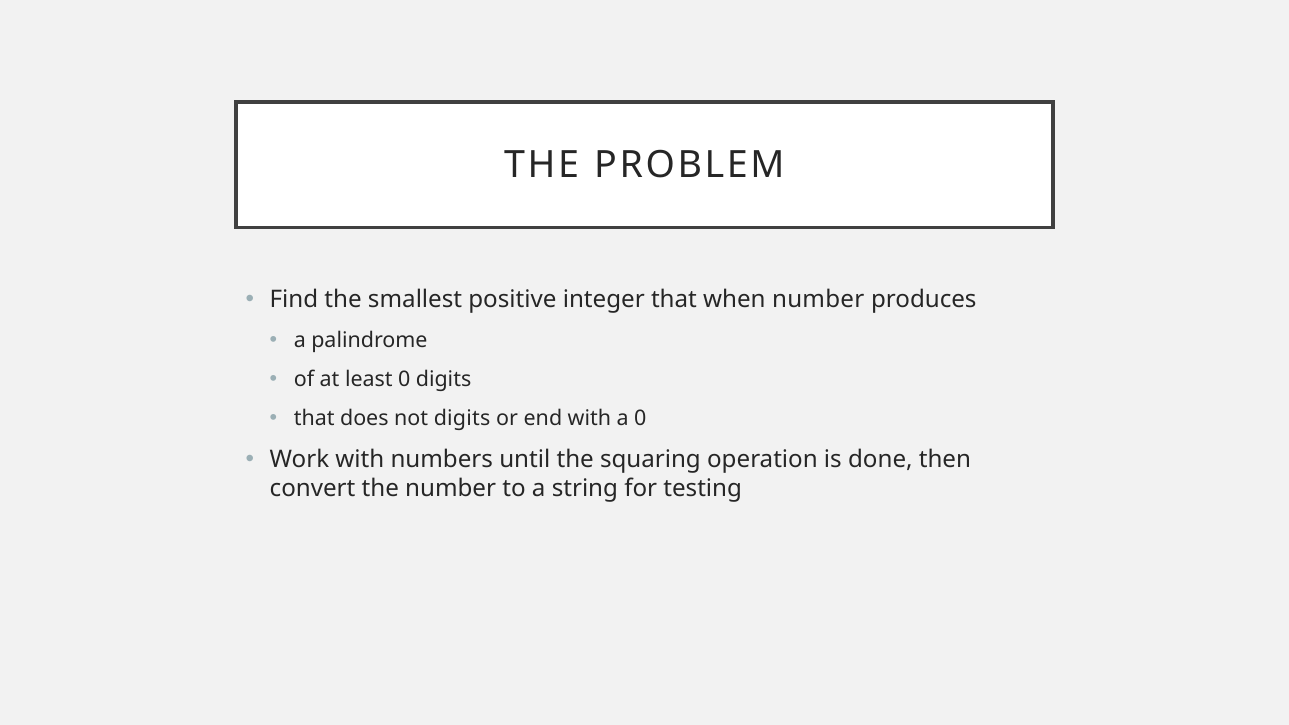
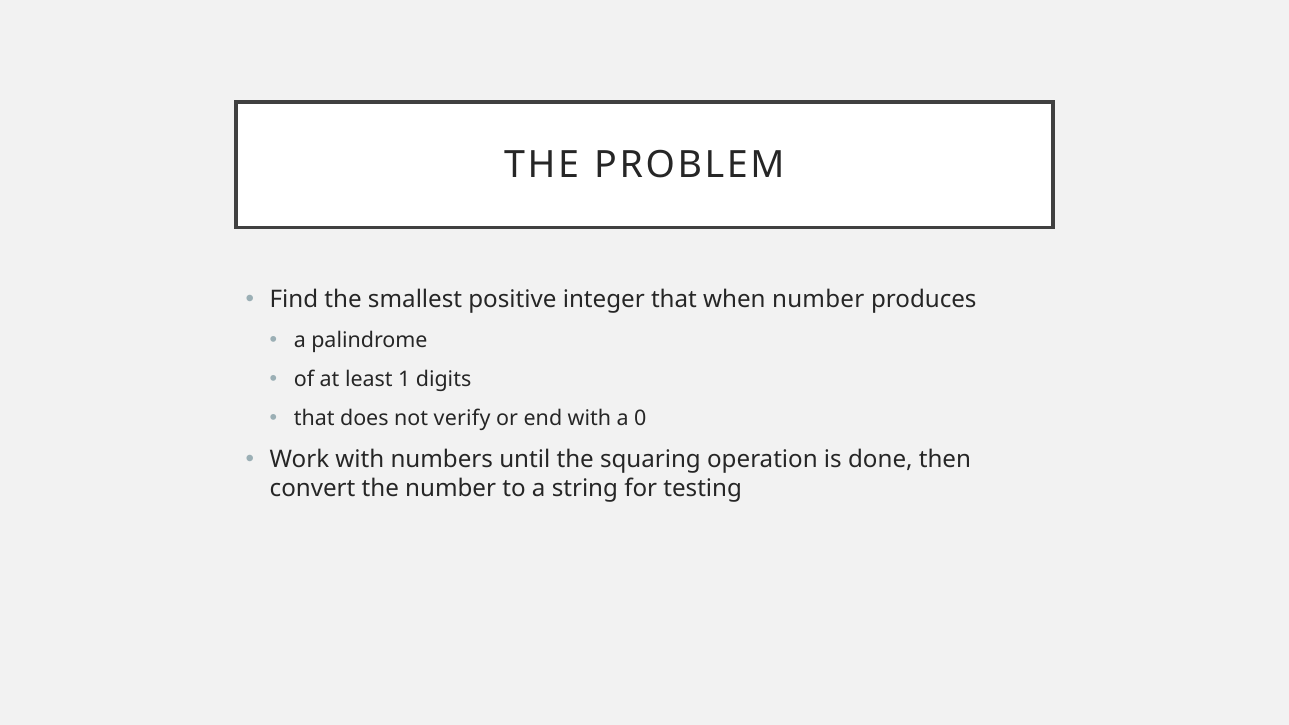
least 0: 0 -> 1
not digits: digits -> verify
